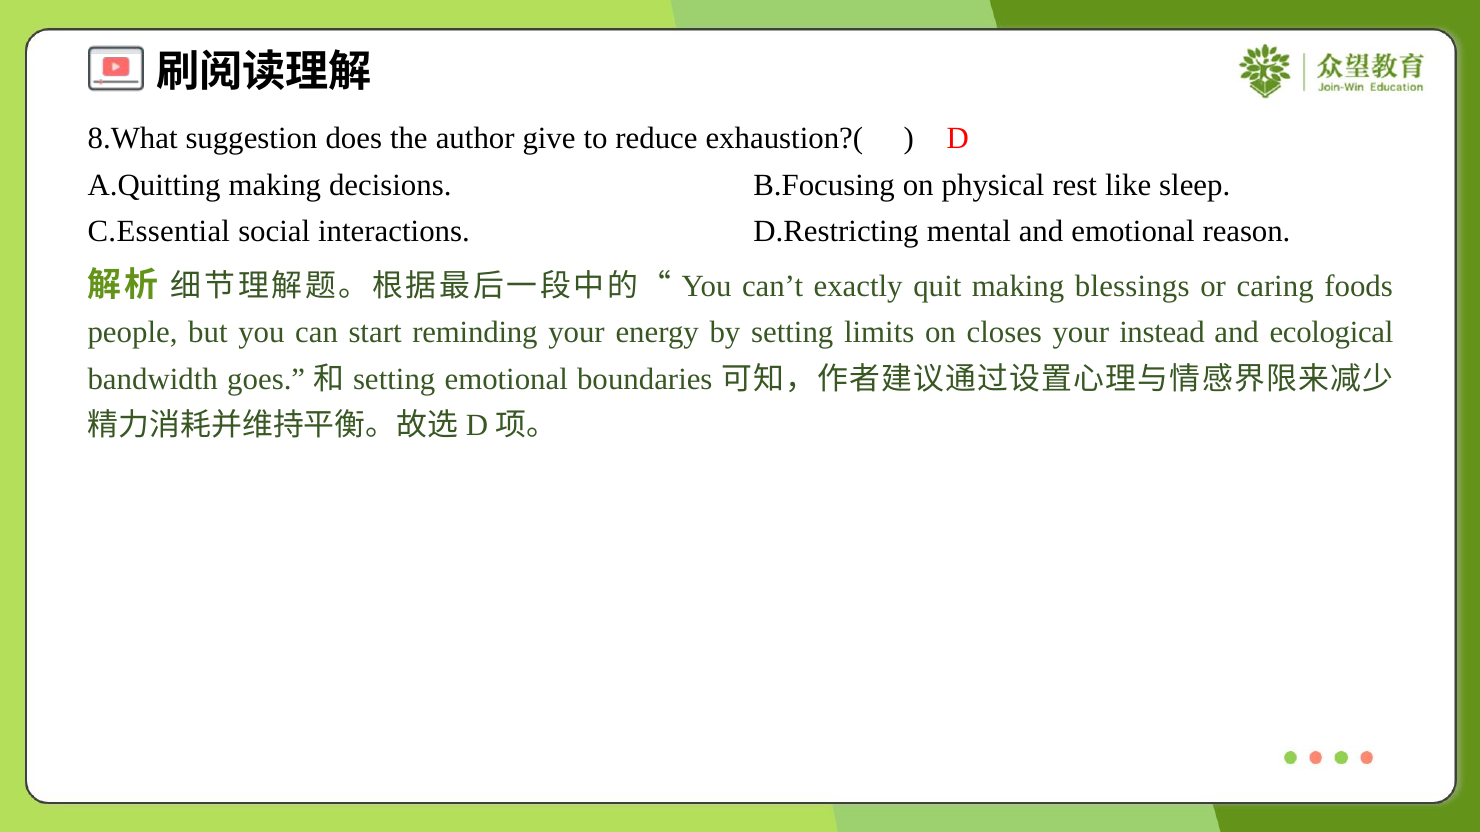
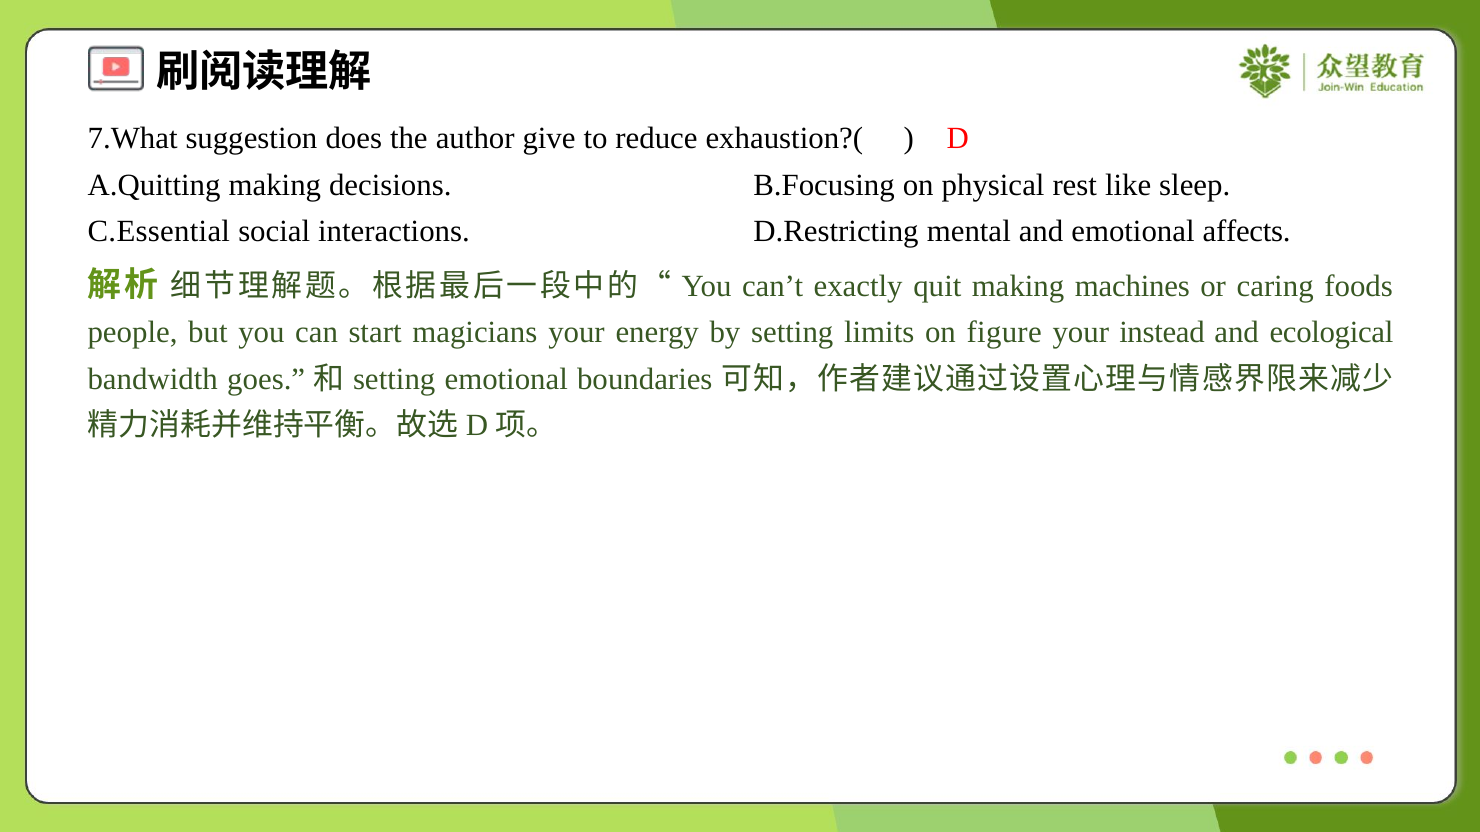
8.What: 8.What -> 7.What
reason: reason -> affects
blessings: blessings -> machines
reminding: reminding -> magicians
closes: closes -> figure
